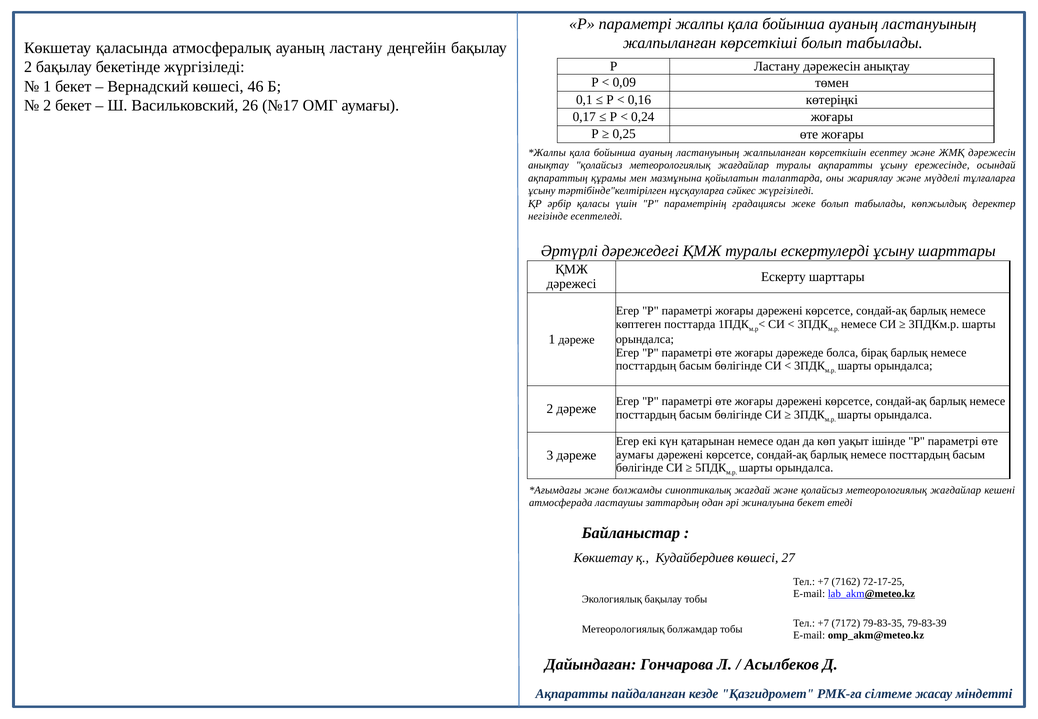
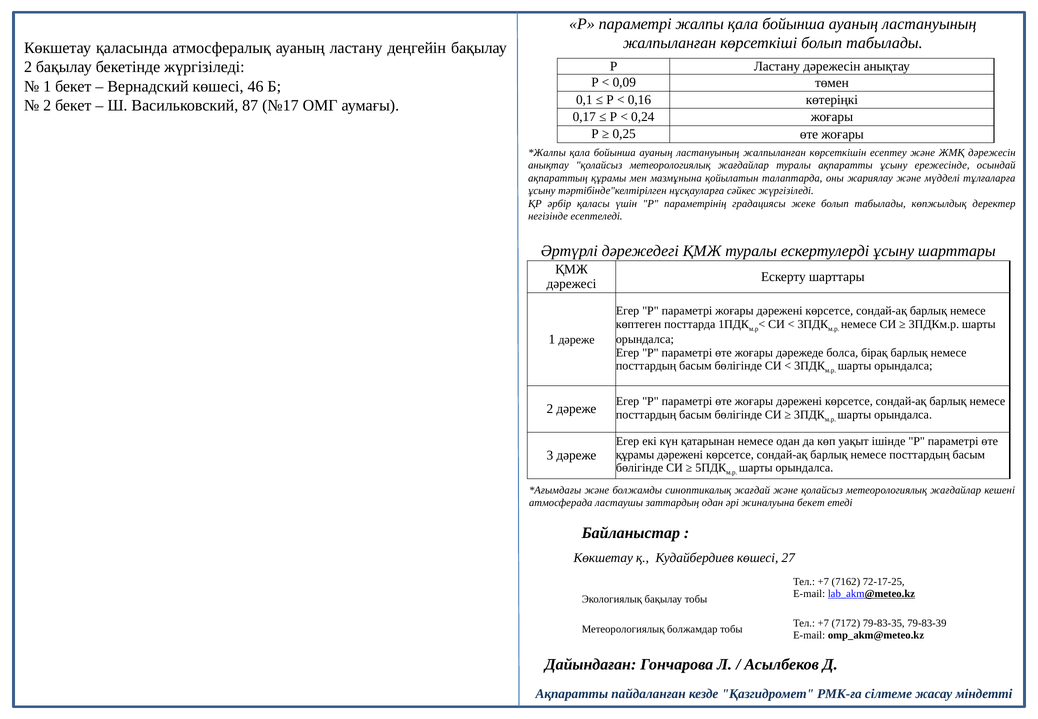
26: 26 -> 87
аумағы at (635, 454): аумағы -> құрамы
